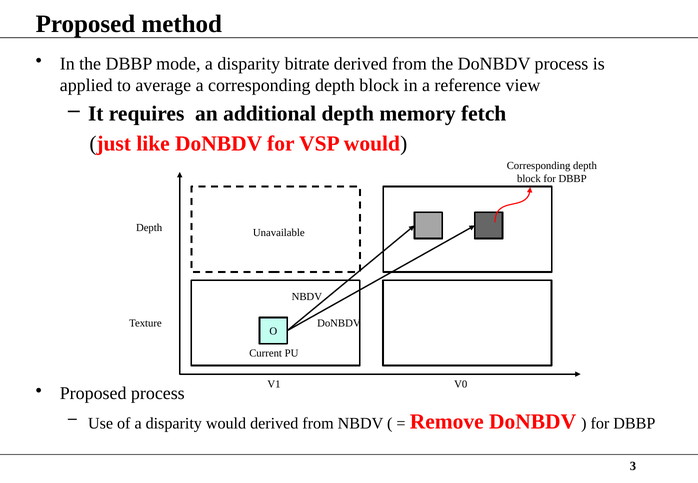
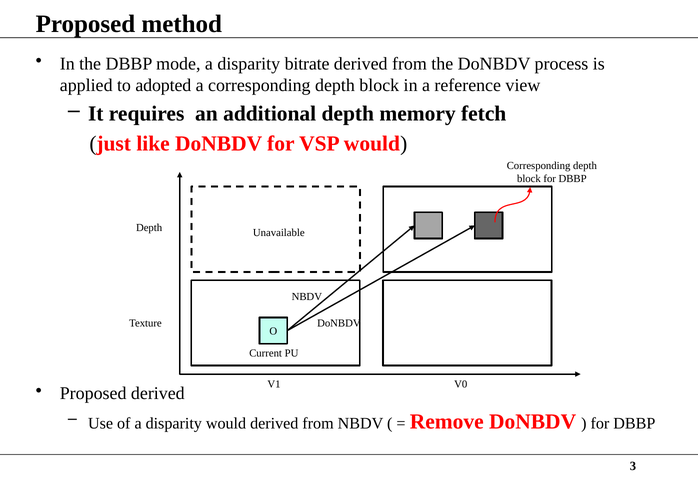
average: average -> adopted
Proposed process: process -> derived
